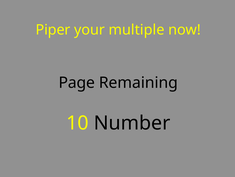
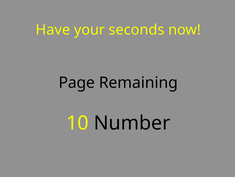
Piper: Piper -> Have
multiple: multiple -> seconds
